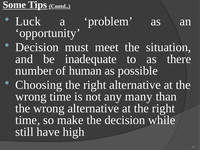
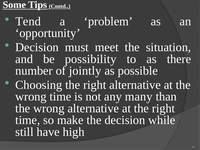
Luck: Luck -> Tend
inadequate: inadequate -> possibility
human: human -> jointly
